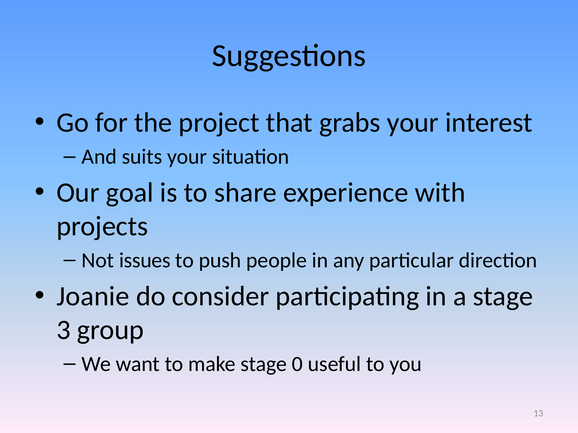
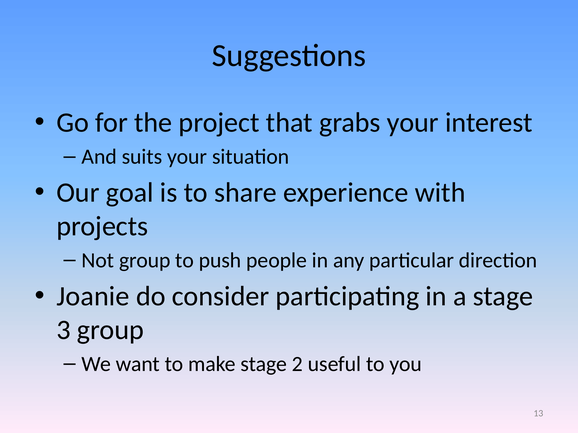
Not issues: issues -> group
0: 0 -> 2
